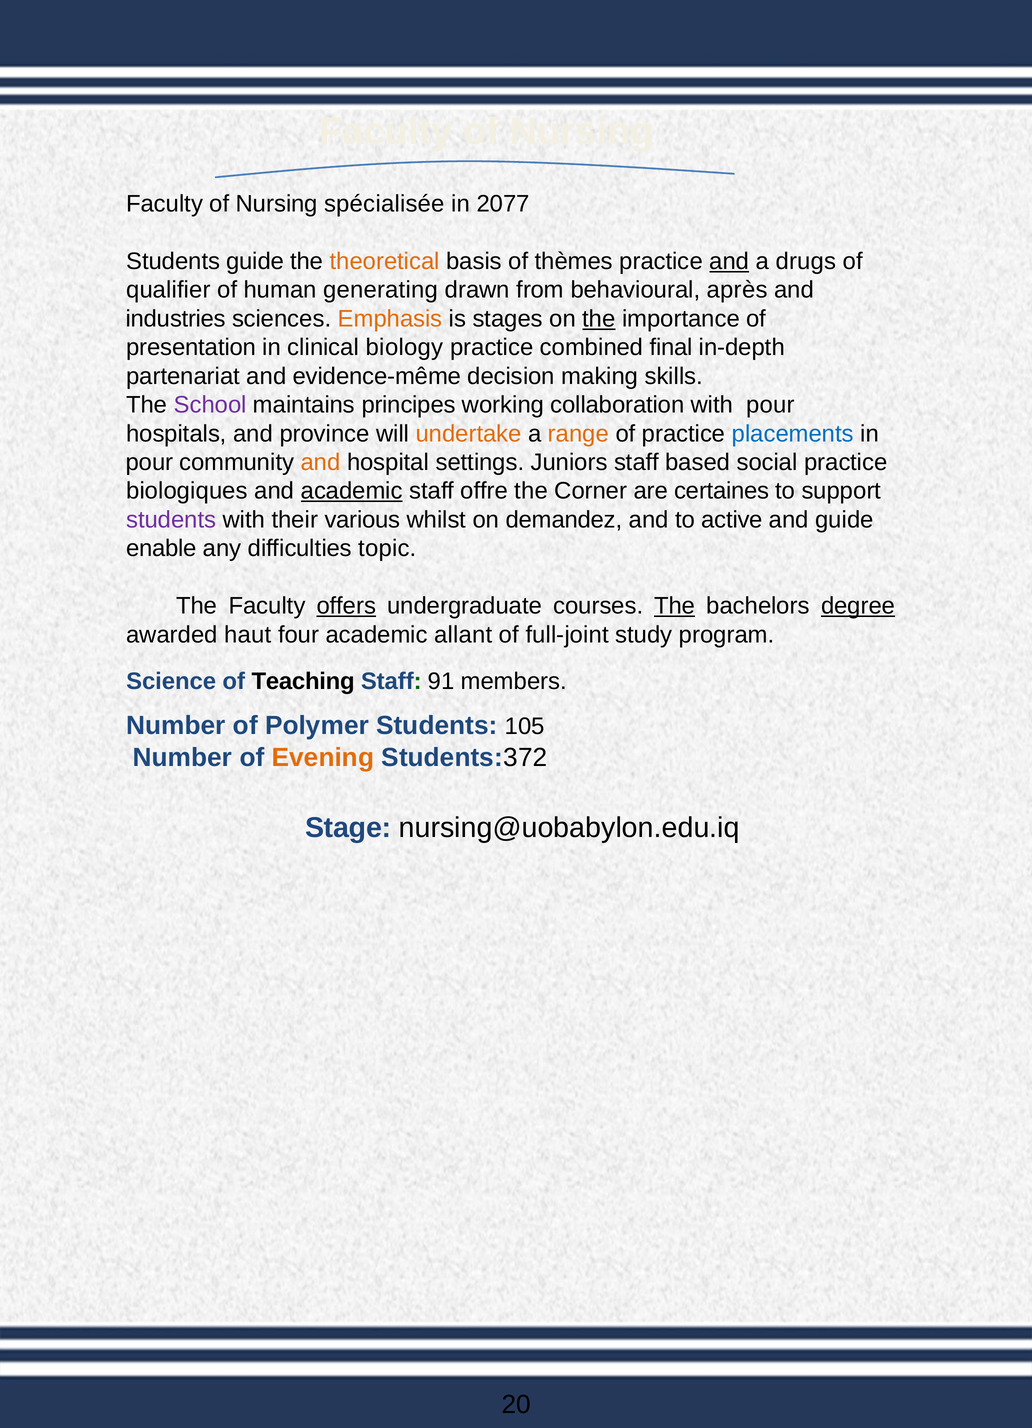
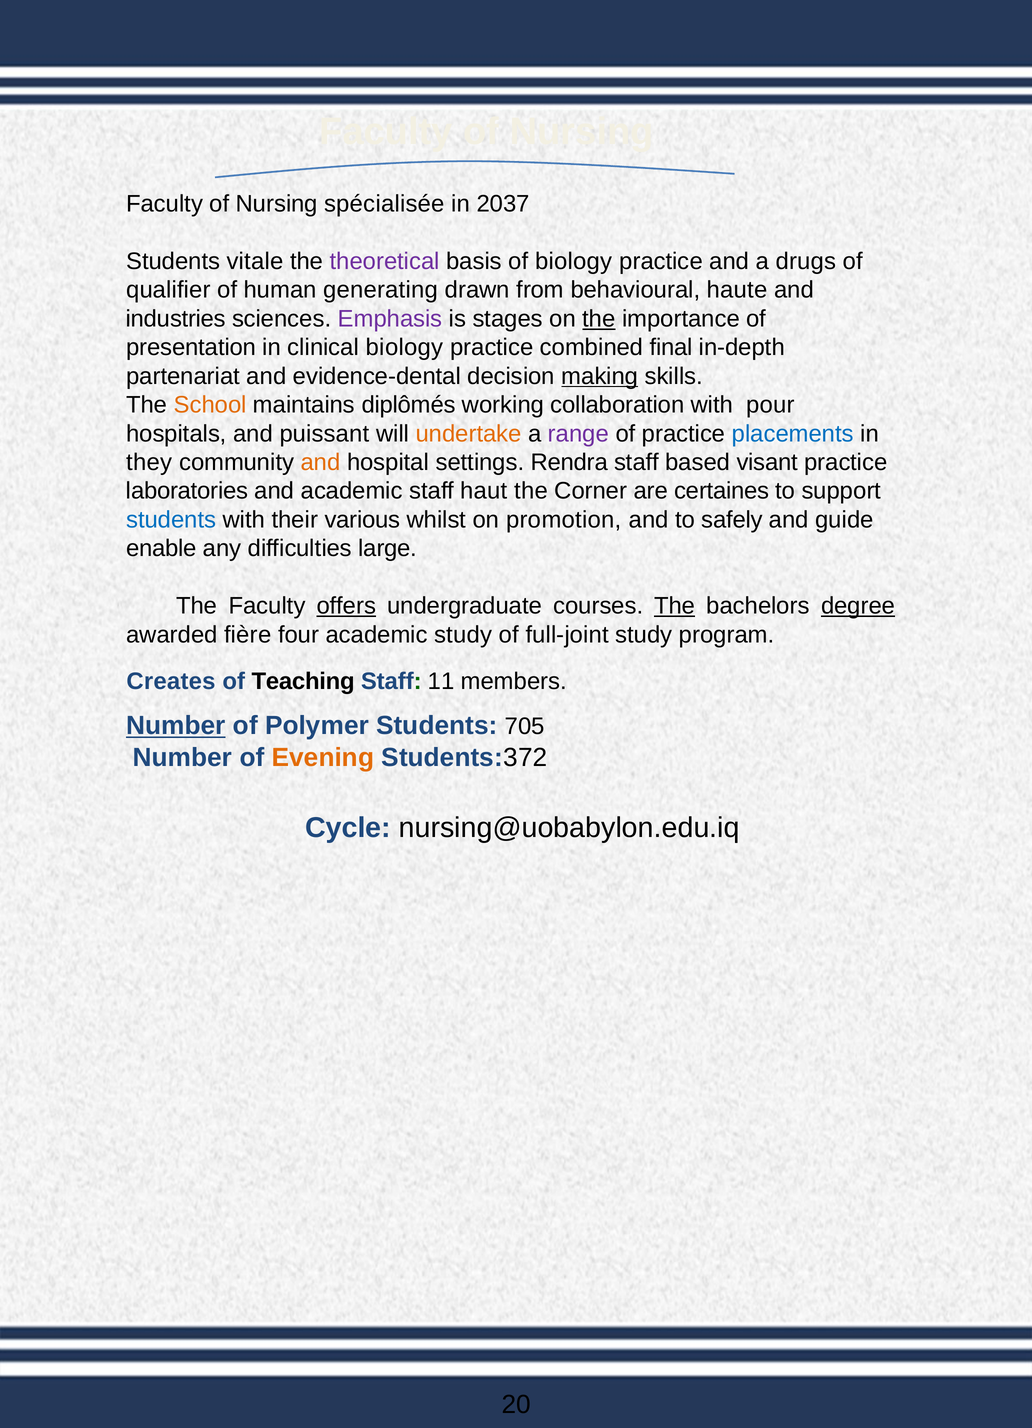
2077: 2077 -> 2037
Students guide: guide -> vitale
theoretical colour: orange -> purple
of thèmes: thèmes -> biology
and at (729, 261) underline: present -> none
après: après -> haute
Emphasis colour: orange -> purple
evidence-même: evidence-même -> evidence-dental
making underline: none -> present
School colour: purple -> orange
principes: principes -> diplômés
province: province -> puissant
range colour: orange -> purple
pour at (149, 462): pour -> they
Juniors: Juniors -> Rendra
social: social -> visant
biologiques: biologiques -> laboratories
academic at (352, 491) underline: present -> none
offre: offre -> haut
students at (171, 520) colour: purple -> blue
demandez: demandez -> promotion
active: active -> safely
topic: topic -> large
haut: haut -> fière
academic allant: allant -> study
Science: Science -> Creates
91: 91 -> 11
Number at (176, 726) underline: none -> present
105: 105 -> 705
Stage: Stage -> Cycle
